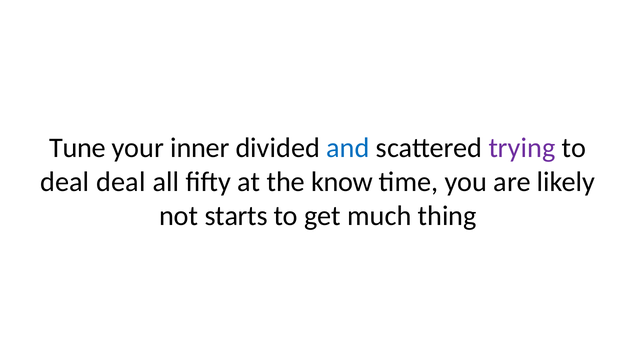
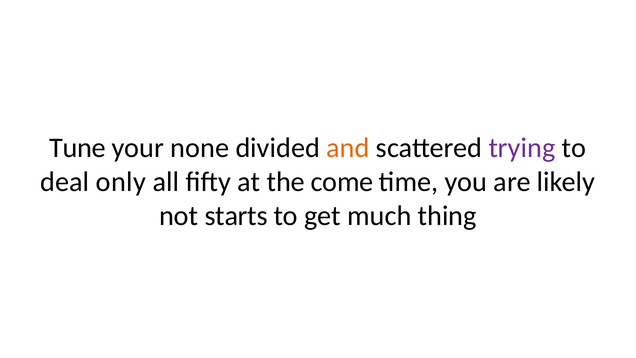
inner: inner -> none
and colour: blue -> orange
deal deal: deal -> only
know: know -> come
